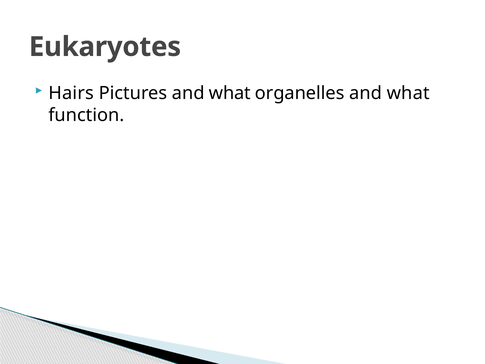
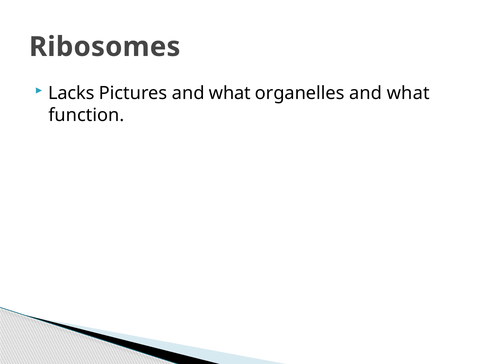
Eukaryotes: Eukaryotes -> Ribosomes
Hairs: Hairs -> Lacks
